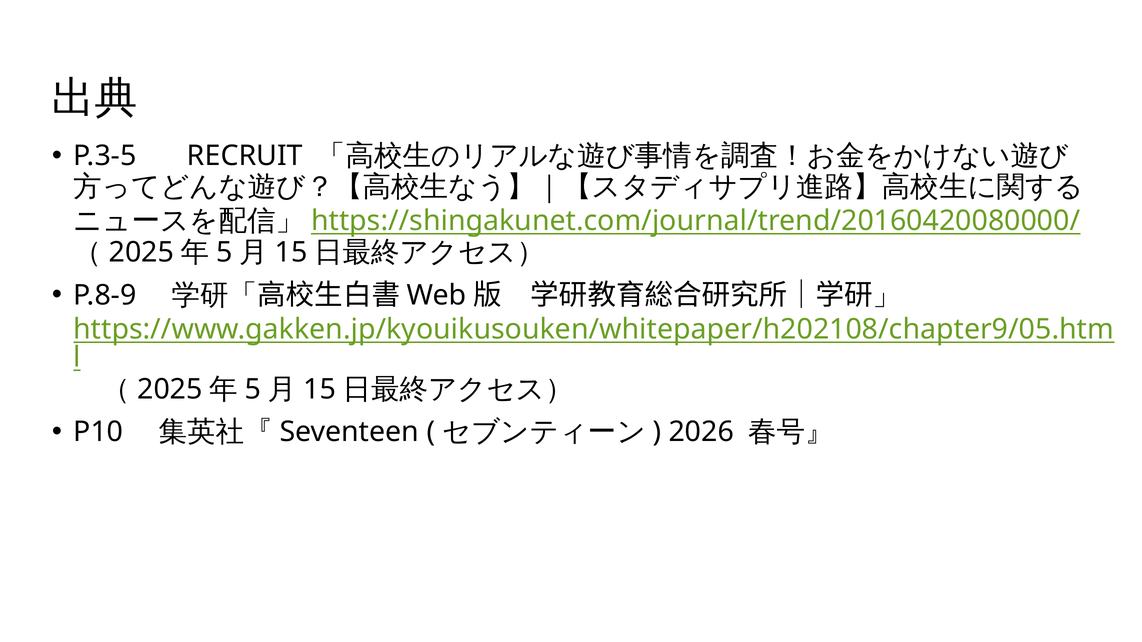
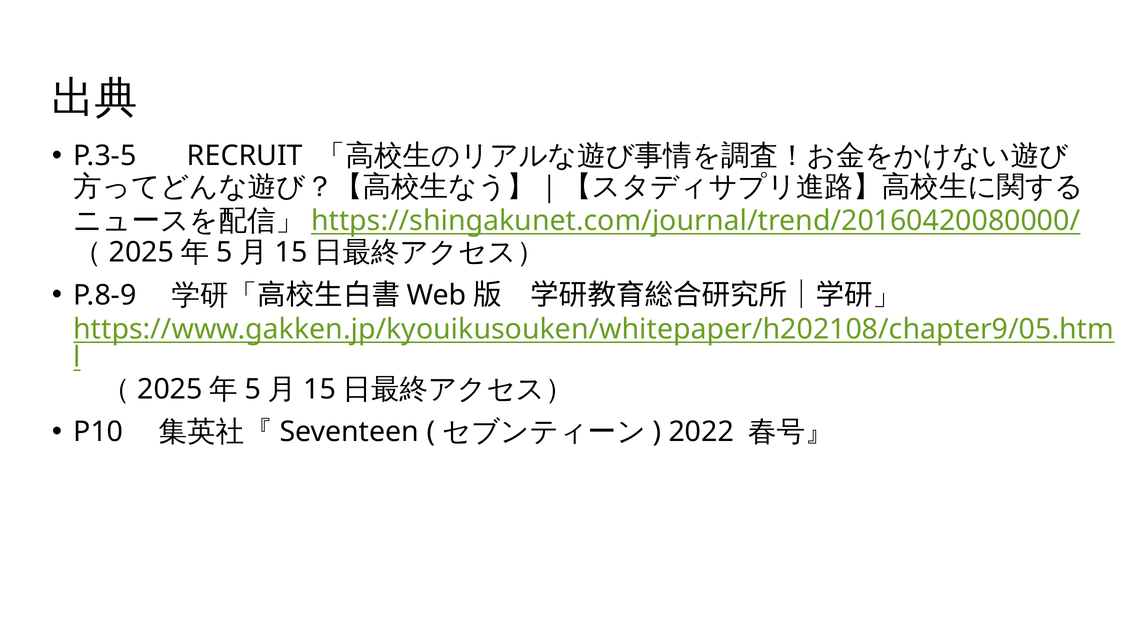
2026: 2026 -> 2022
